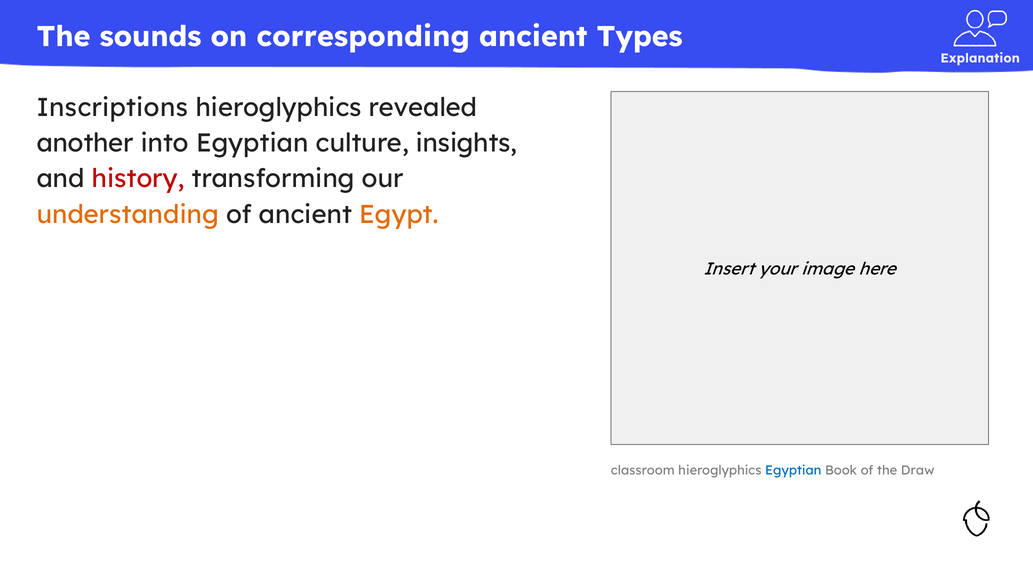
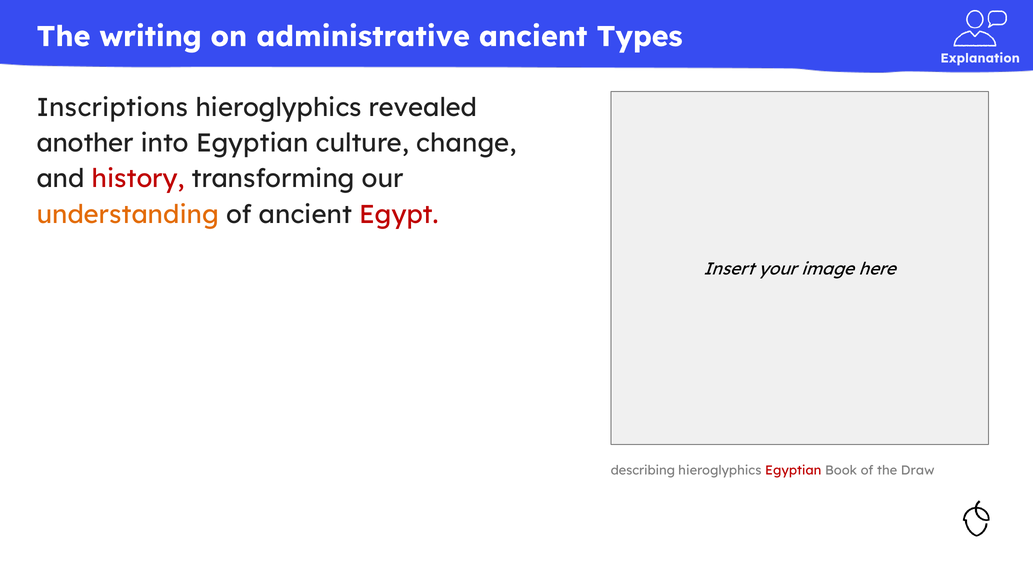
sounds: sounds -> writing
corresponding: corresponding -> administrative
insights: insights -> change
Egypt colour: orange -> red
classroom: classroom -> describing
Egyptian at (793, 471) colour: blue -> red
